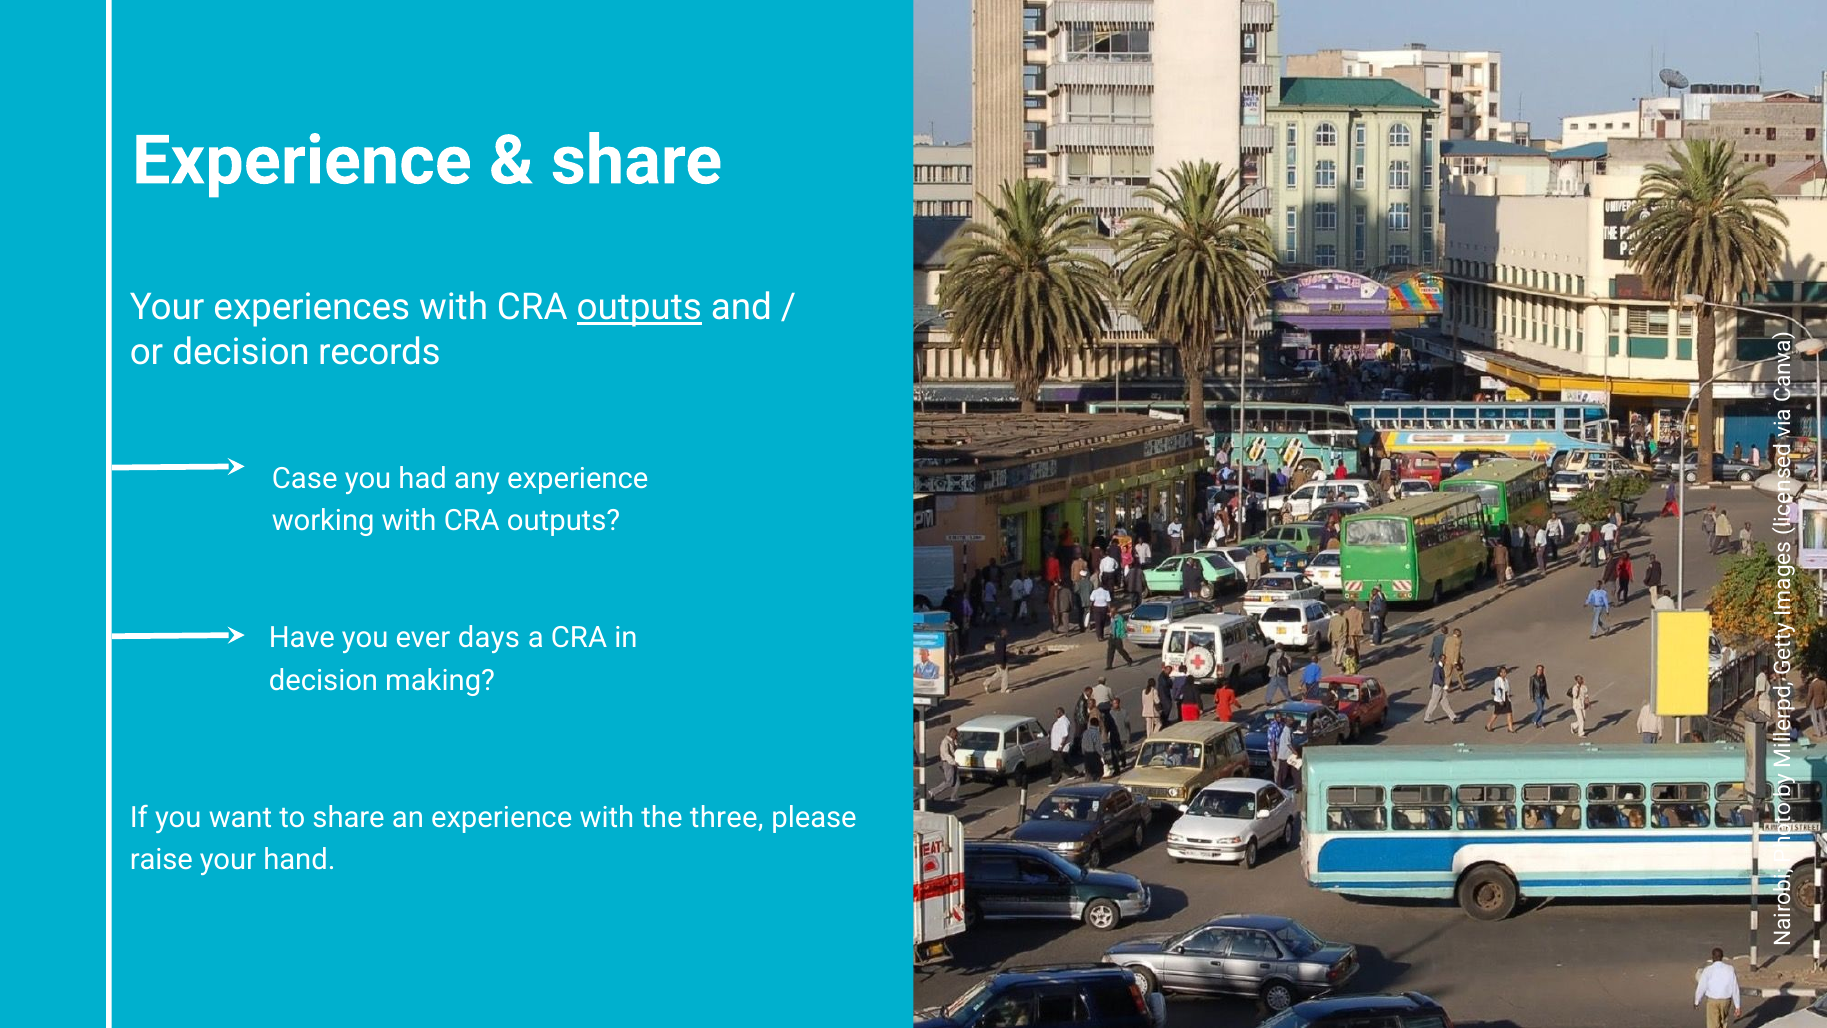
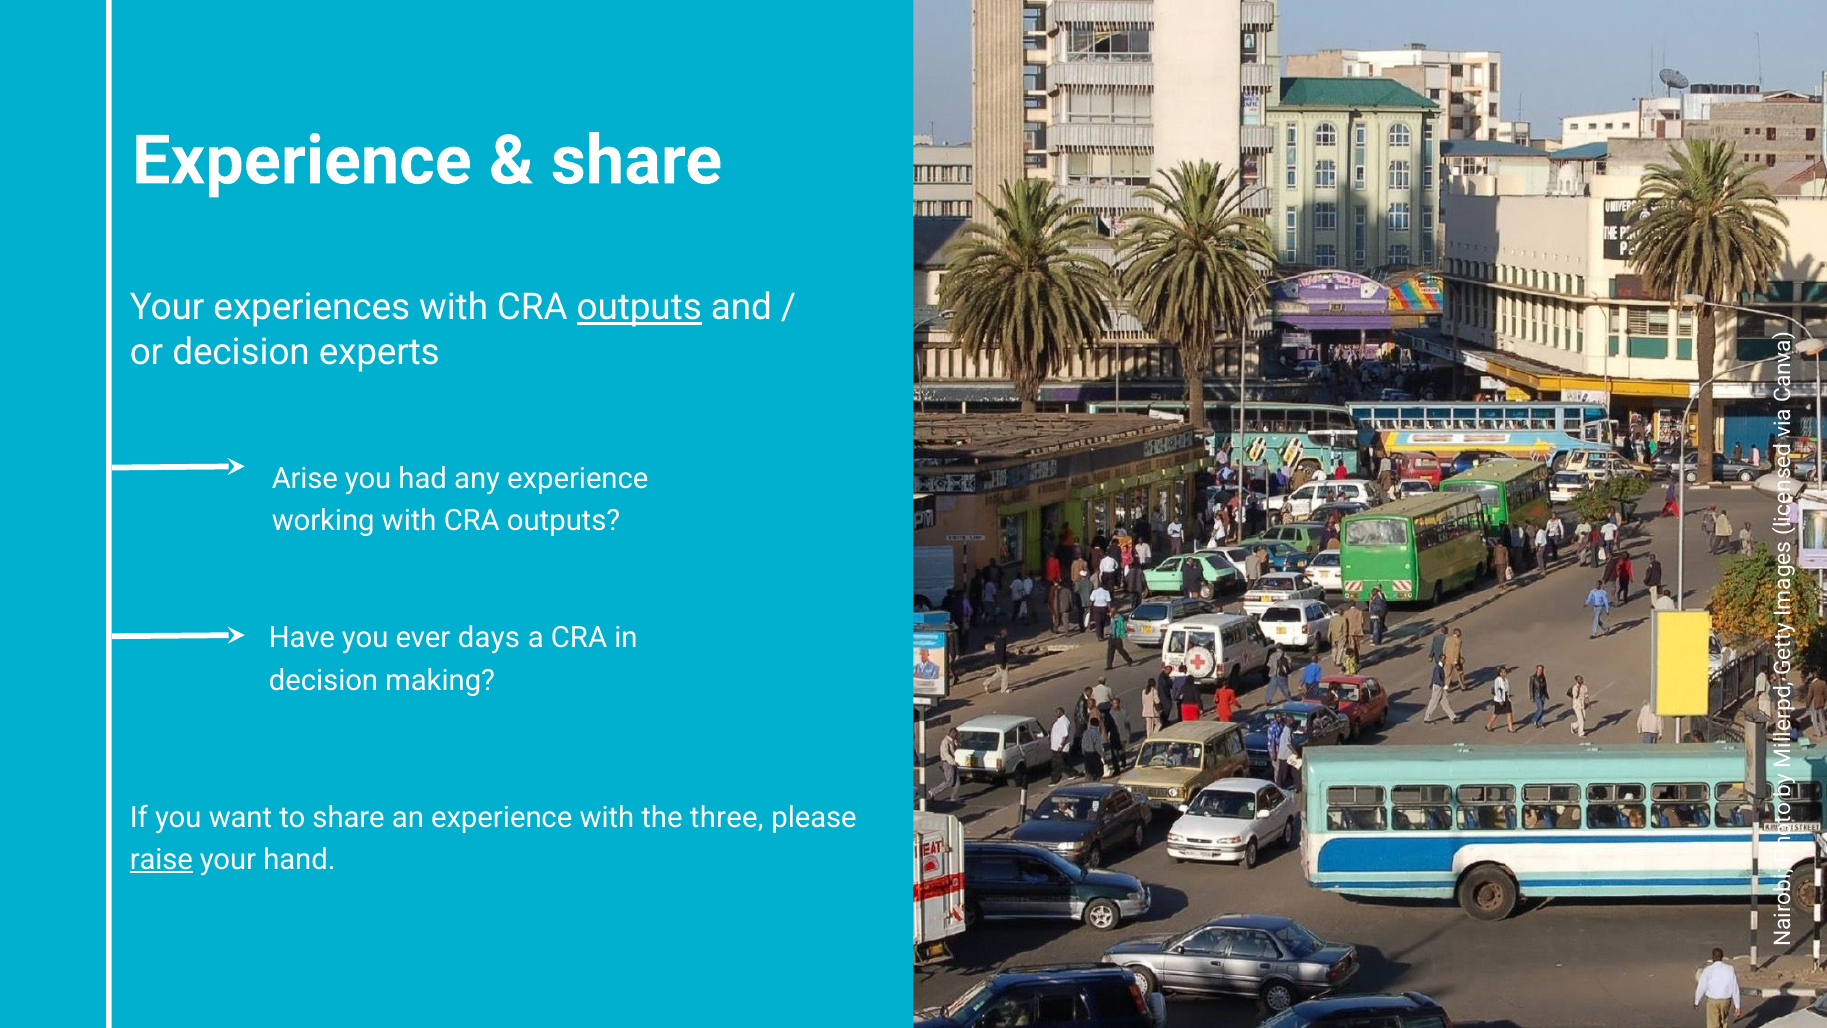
records: records -> experts
Case: Case -> Arise
raise underline: none -> present
